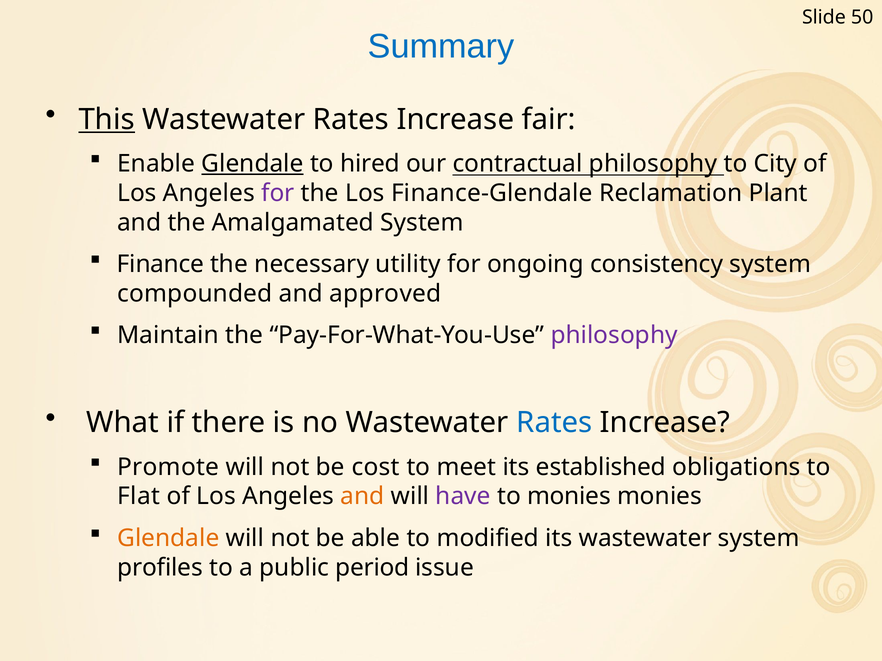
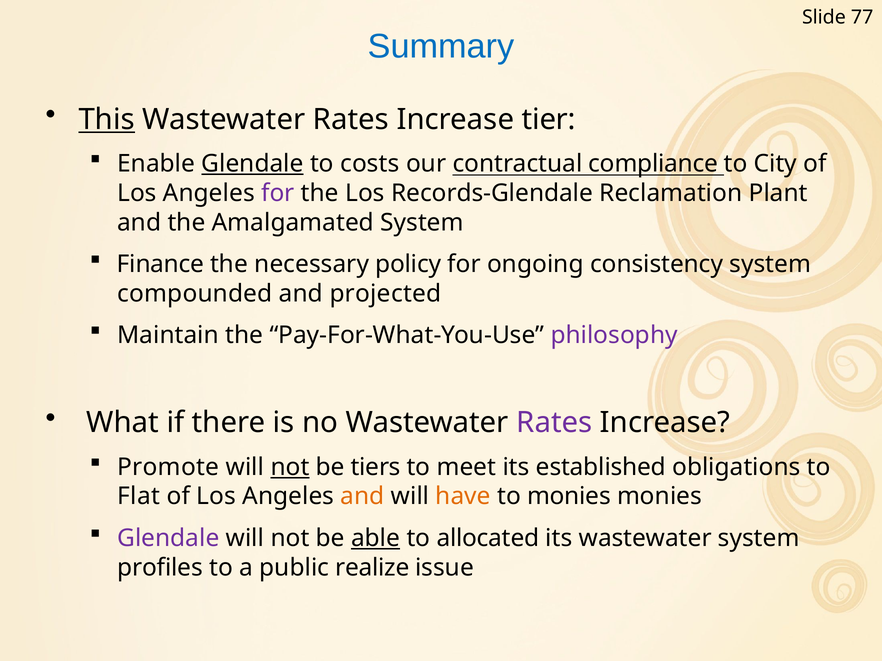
50: 50 -> 77
fair: fair -> tier
hired: hired -> costs
contractual philosophy: philosophy -> compliance
Finance-Glendale: Finance-Glendale -> Records-Glendale
utility: utility -> policy
approved: approved -> projected
Rates at (554, 423) colour: blue -> purple
not at (290, 467) underline: none -> present
cost: cost -> tiers
have colour: purple -> orange
Glendale at (168, 538) colour: orange -> purple
able underline: none -> present
modified: modified -> allocated
period: period -> realize
